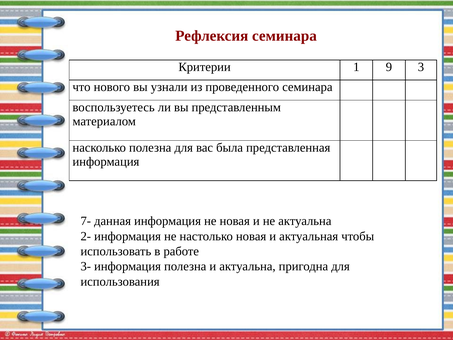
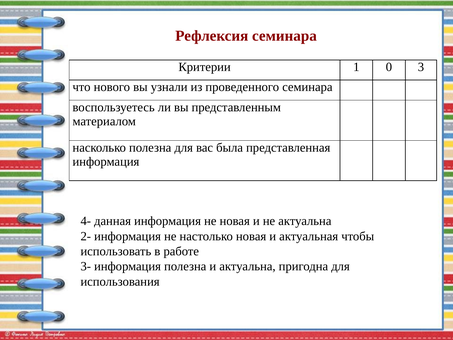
9: 9 -> 0
7-: 7- -> 4-
